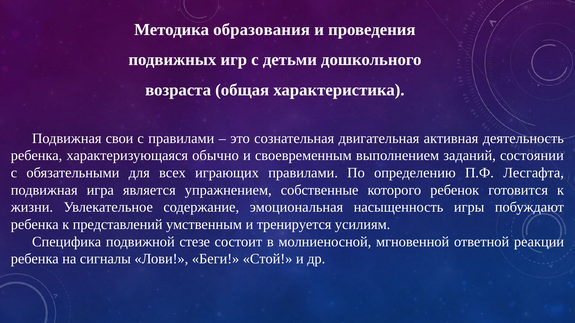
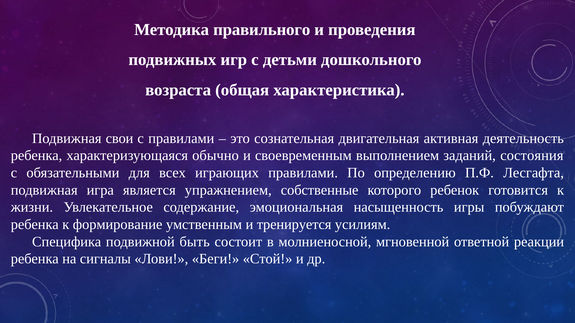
образования: образования -> правильного
состоянии: состоянии -> состояния
представлений: представлений -> формирование
стезе: стезе -> быть
